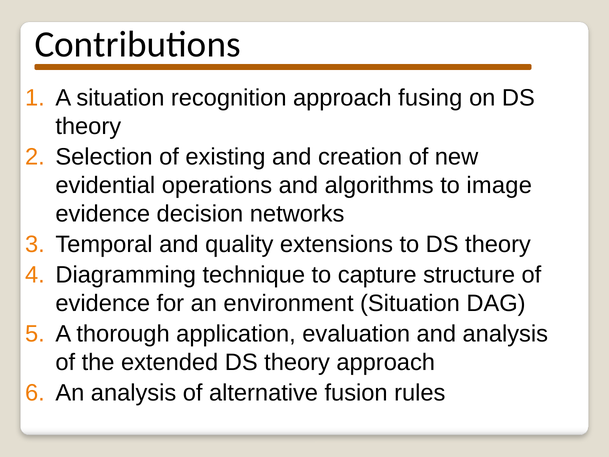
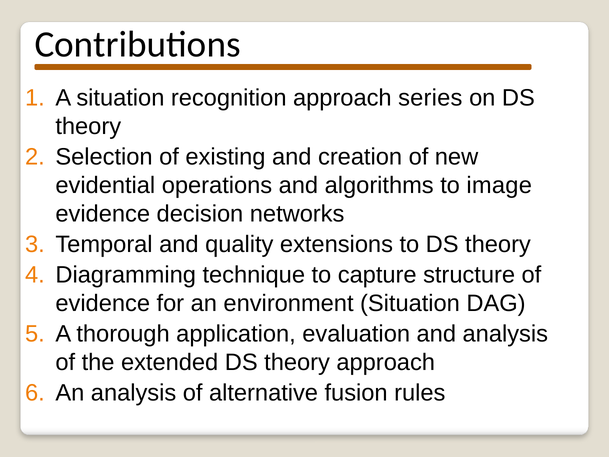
fusing: fusing -> series
